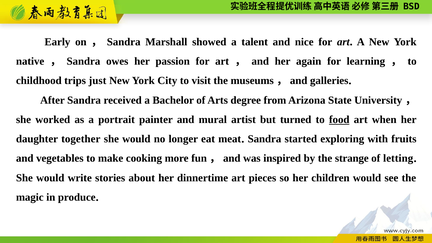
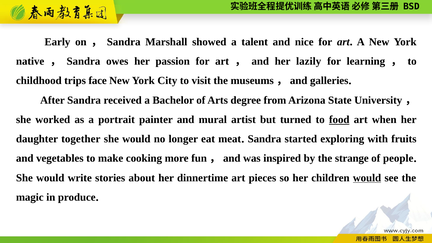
again: again -> lazily
just: just -> face
letting: letting -> people
would at (367, 178) underline: none -> present
